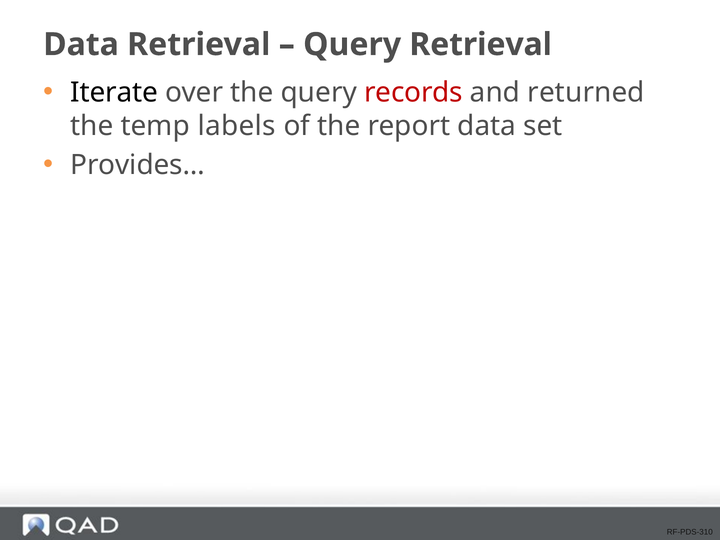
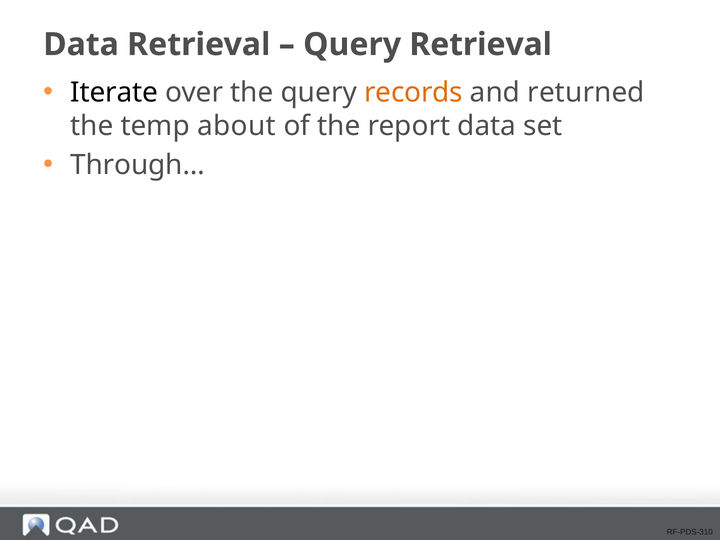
records colour: red -> orange
labels: labels -> about
Provides…: Provides… -> Through…
